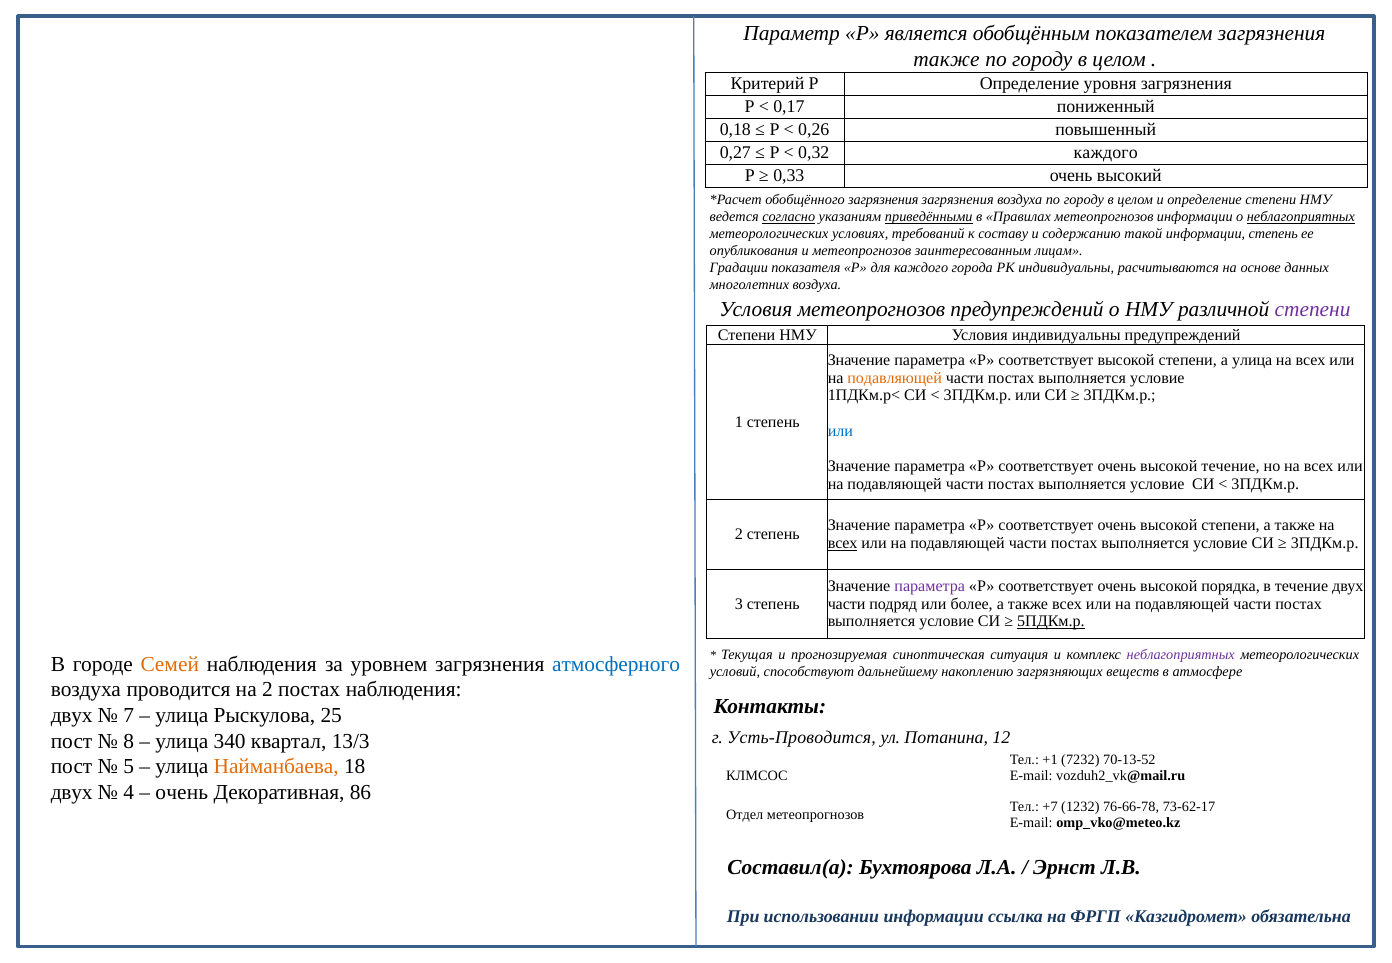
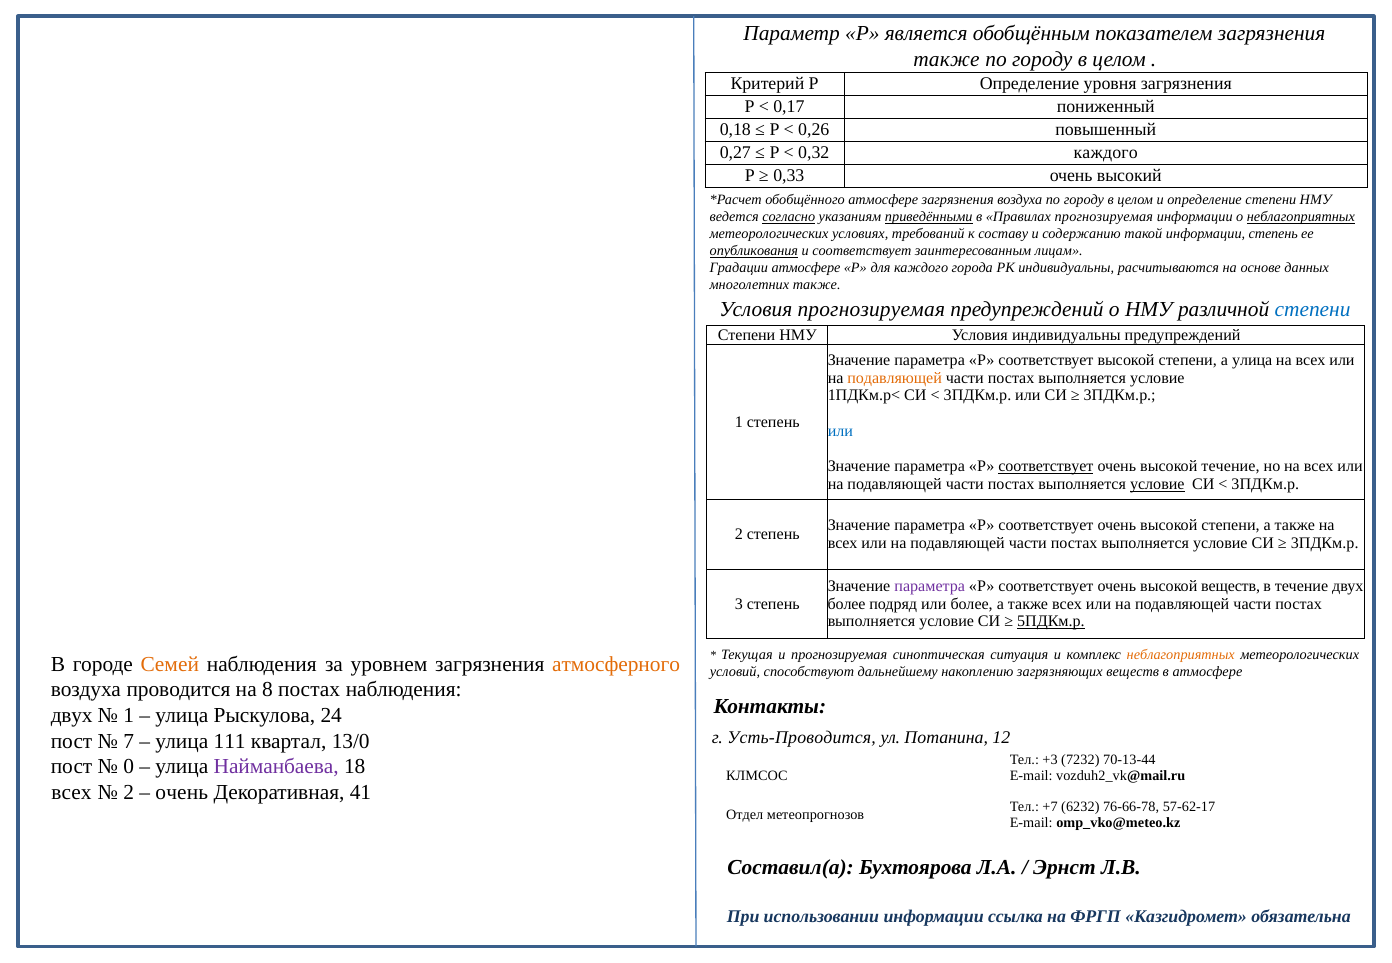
обобщённого загрязнения: загрязнения -> атмосфере
Правилах метеопрогнозов: метеопрогнозов -> прогнозируемая
опубликования underline: none -> present
и метеопрогнозов: метеопрогнозов -> соответствует
Градации показателя: показателя -> атмосфере
многолетних воздуха: воздуха -> также
Условия метеопрогнозов: метеопрогнозов -> прогнозируемая
степени at (1313, 310) colour: purple -> blue
соответствует at (1046, 467) underline: none -> present
условие at (1157, 485) underline: none -> present
всех at (843, 544) underline: present -> none
высокой порядка: порядка -> веществ
части at (847, 604): части -> более
неблагоприятных at (1181, 655) colour: purple -> orange
атмосферного colour: blue -> orange
на 2: 2 -> 8
7 at (129, 716): 7 -> 1
25: 25 -> 24
8: 8 -> 7
340: 340 -> 111
13/3: 13/3 -> 13/0
+1: +1 -> +3
70-13-52: 70-13-52 -> 70-13-44
5: 5 -> 0
Найманбаева colour: orange -> purple
двух at (72, 793): двух -> всех
4 at (129, 793): 4 -> 2
86: 86 -> 41
1232: 1232 -> 6232
73-62-17: 73-62-17 -> 57-62-17
